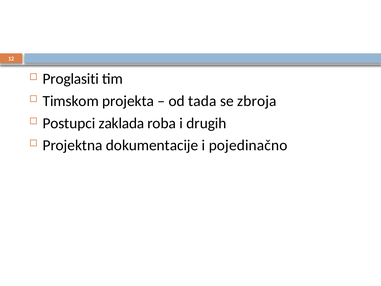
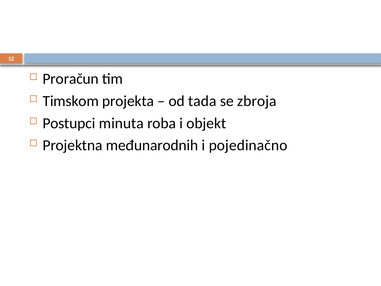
Proglasiti: Proglasiti -> Proračun
zaklada: zaklada -> minuta
drugih: drugih -> objekt
dokumentacije: dokumentacije -> međunarodnih
